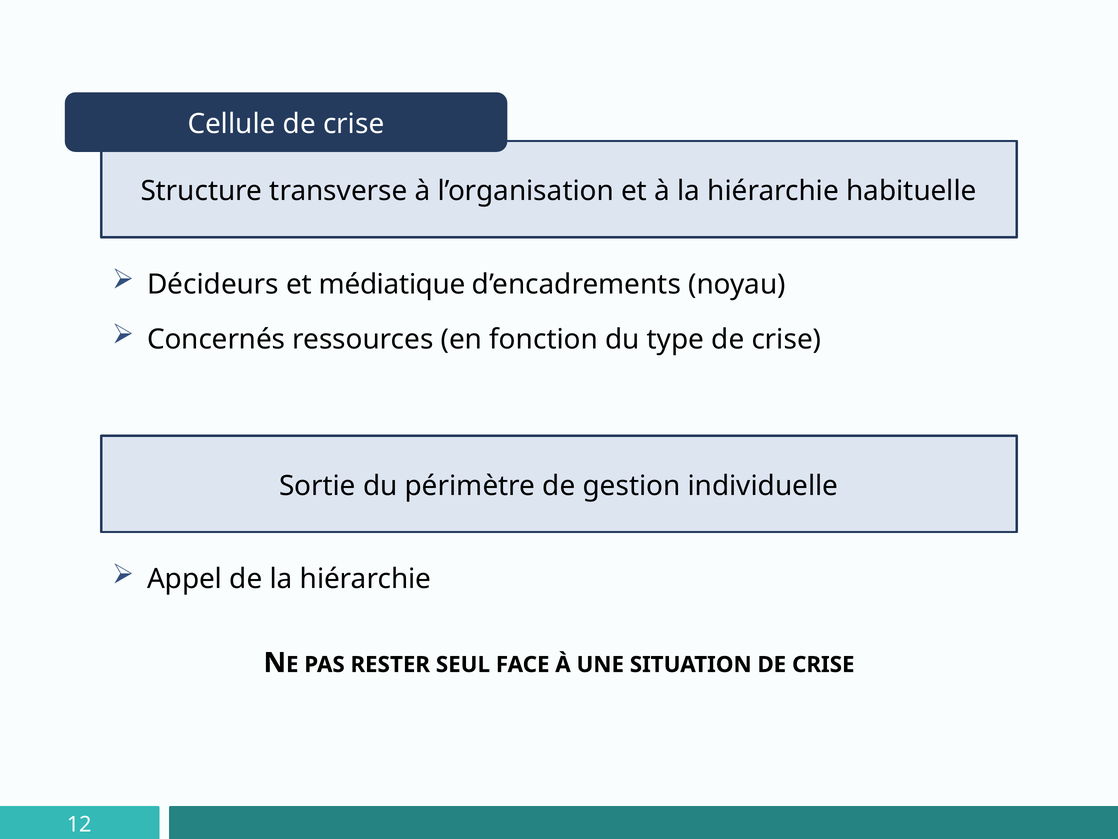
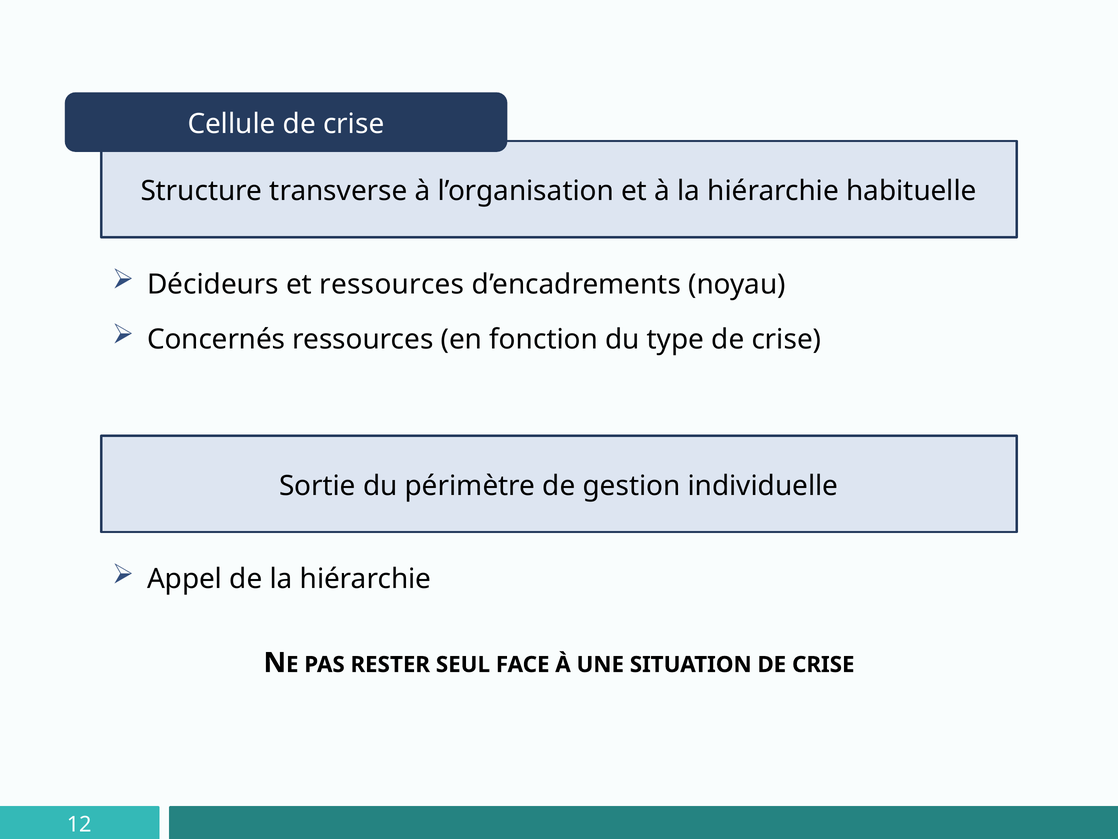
et médiatique: médiatique -> ressources
